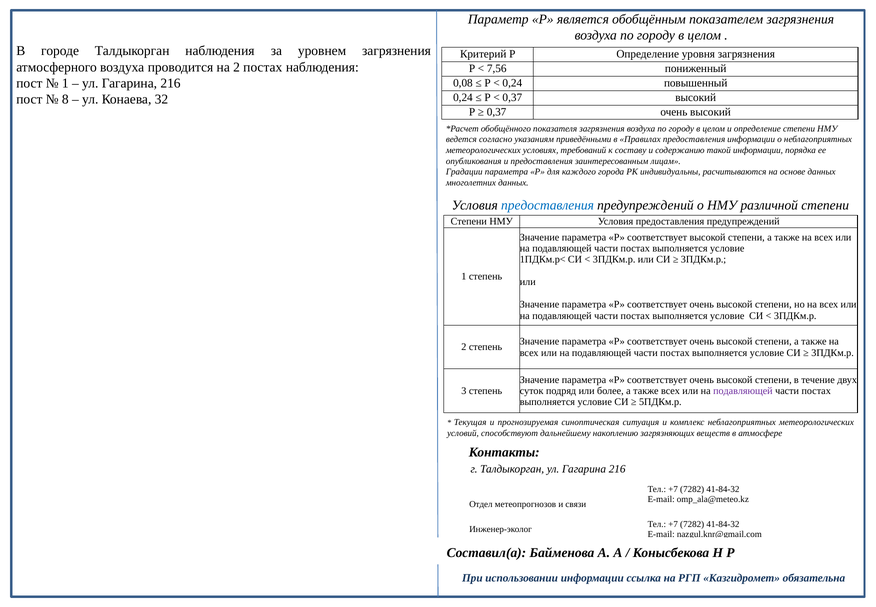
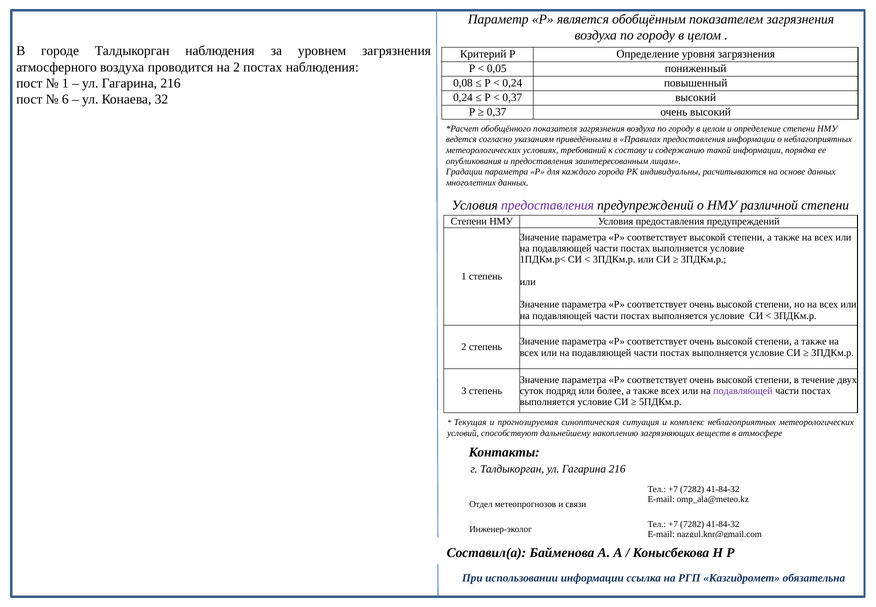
7,56: 7,56 -> 0,05
8: 8 -> 6
предоставления at (548, 205) colour: blue -> purple
